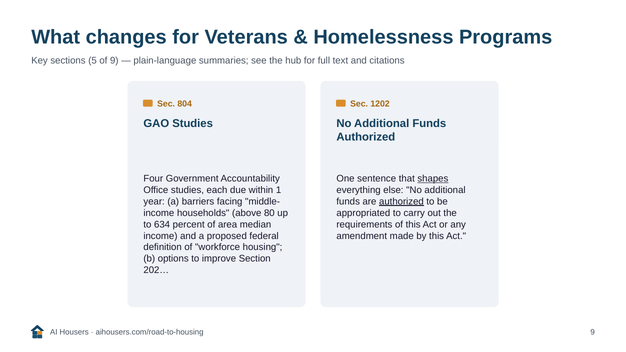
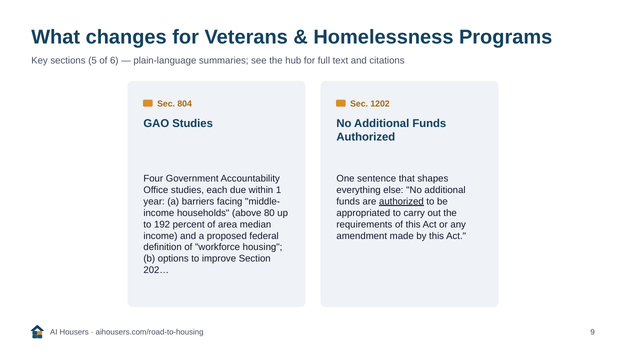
of 9: 9 -> 6
shapes underline: present -> none
634: 634 -> 192
